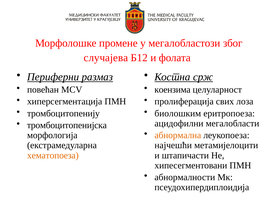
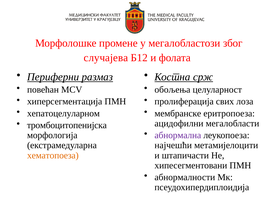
коензима: коензима -> обољења
тромбоцитопенију: тромбоцитопенију -> хепатоцелуларном
биолошким: биолошким -> мембранске
абнормална colour: orange -> purple
